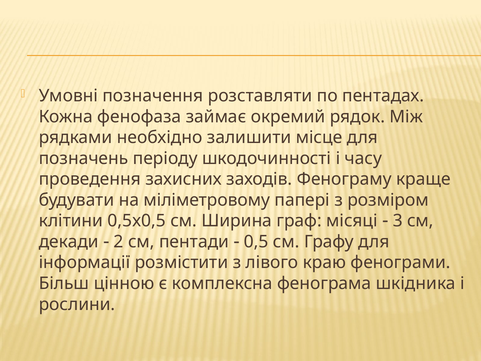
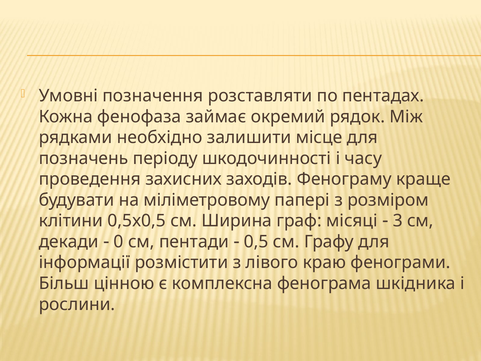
2: 2 -> 0
